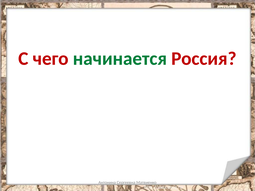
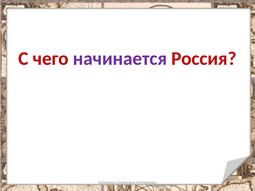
начинается colour: green -> purple
